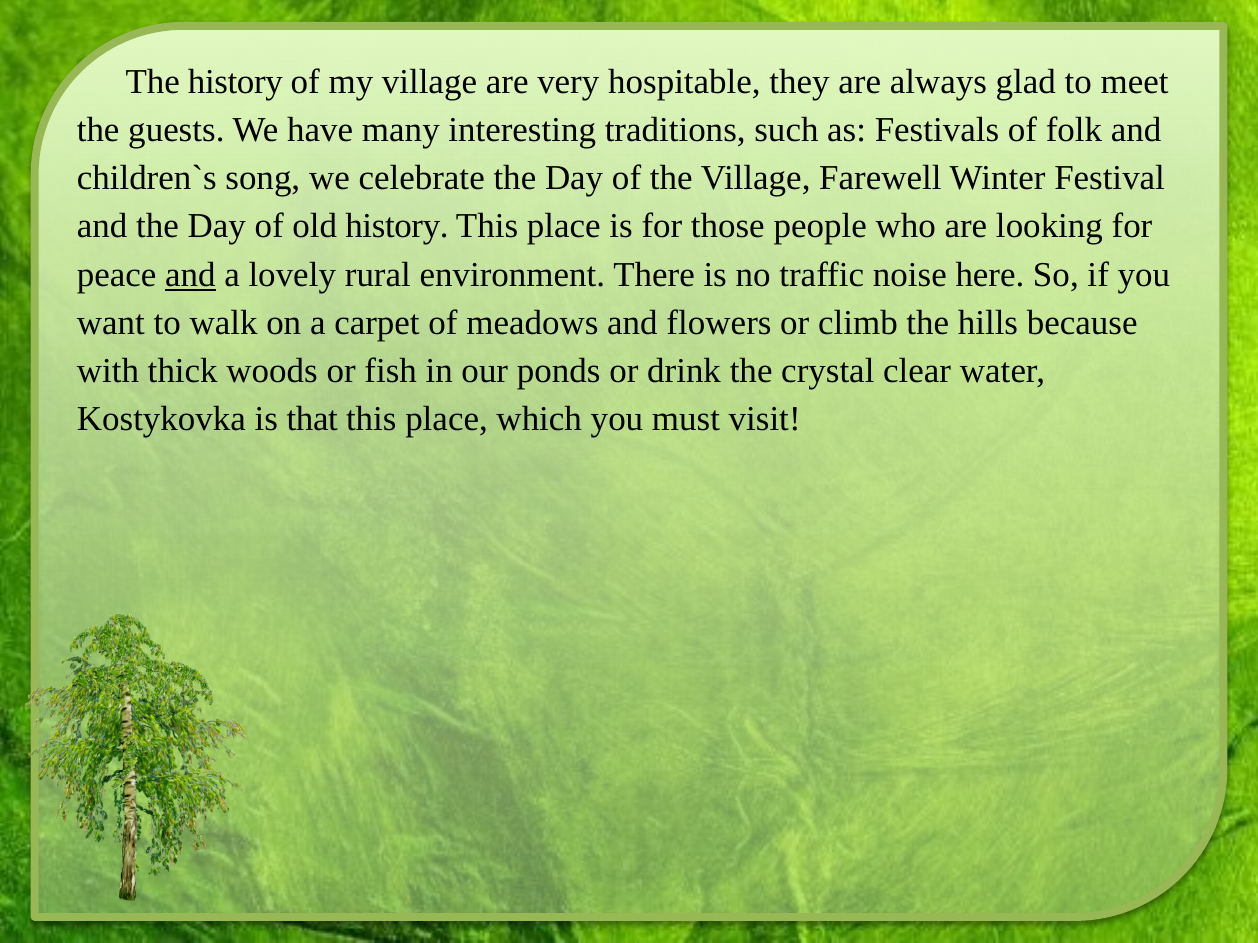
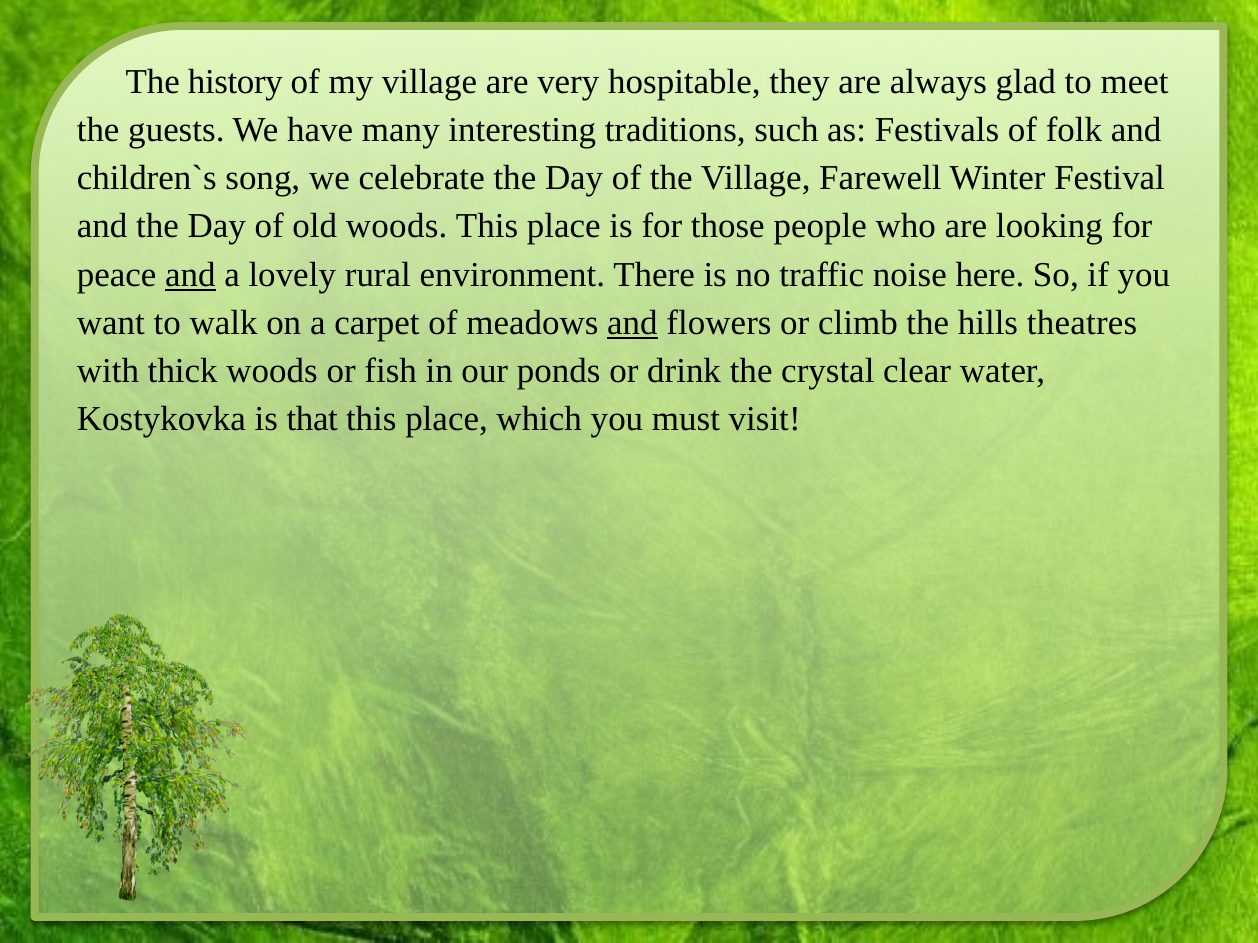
old history: history -> woods
and at (632, 323) underline: none -> present
because: because -> theatres
